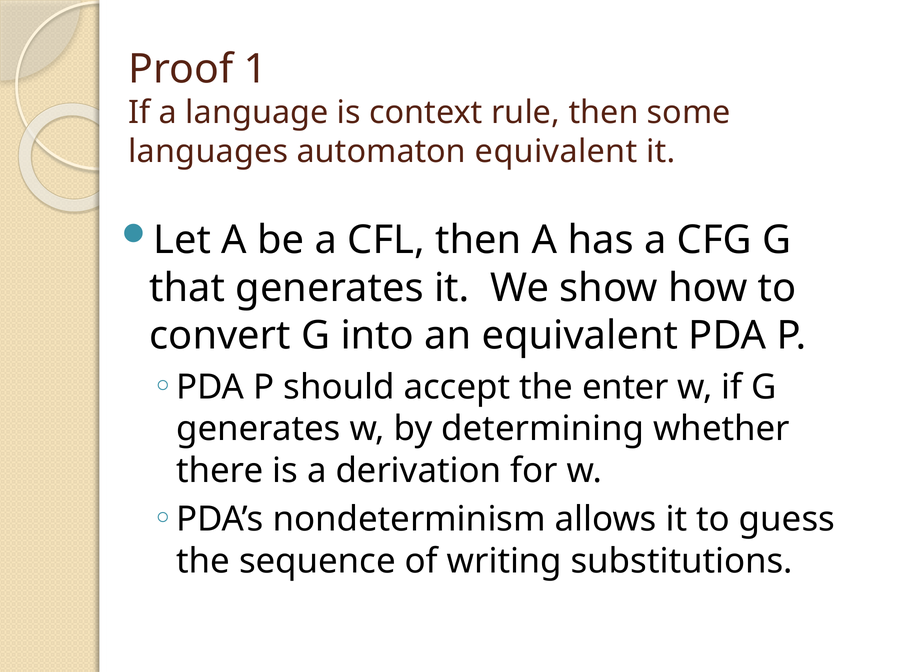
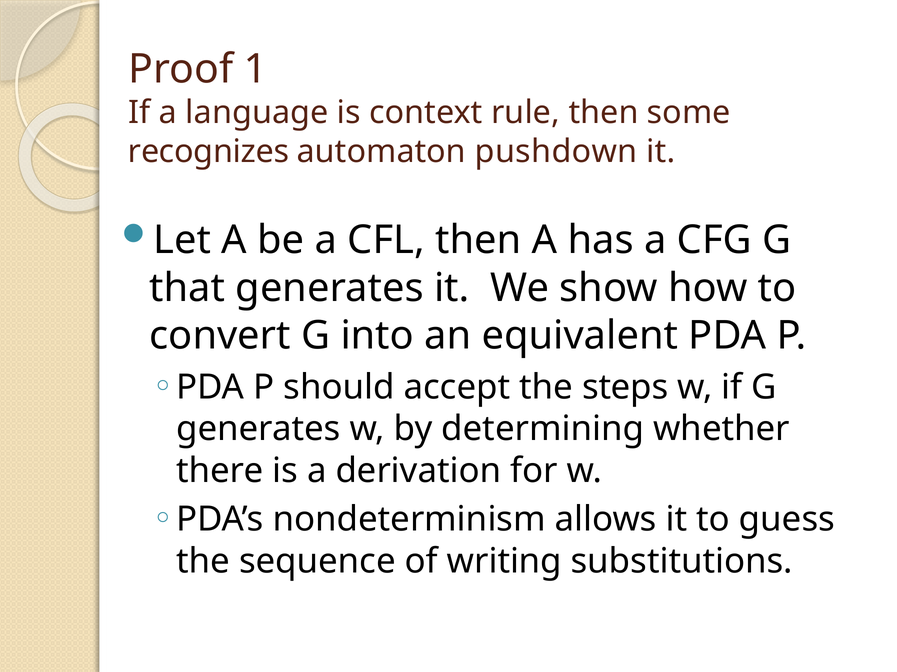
languages: languages -> recognizes
automaton equivalent: equivalent -> pushdown
enter: enter -> steps
